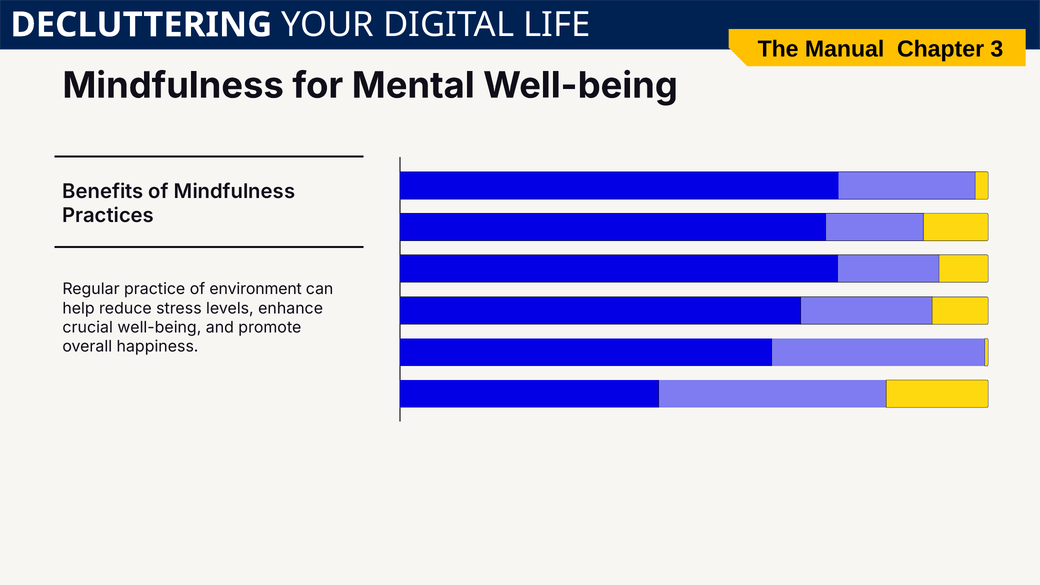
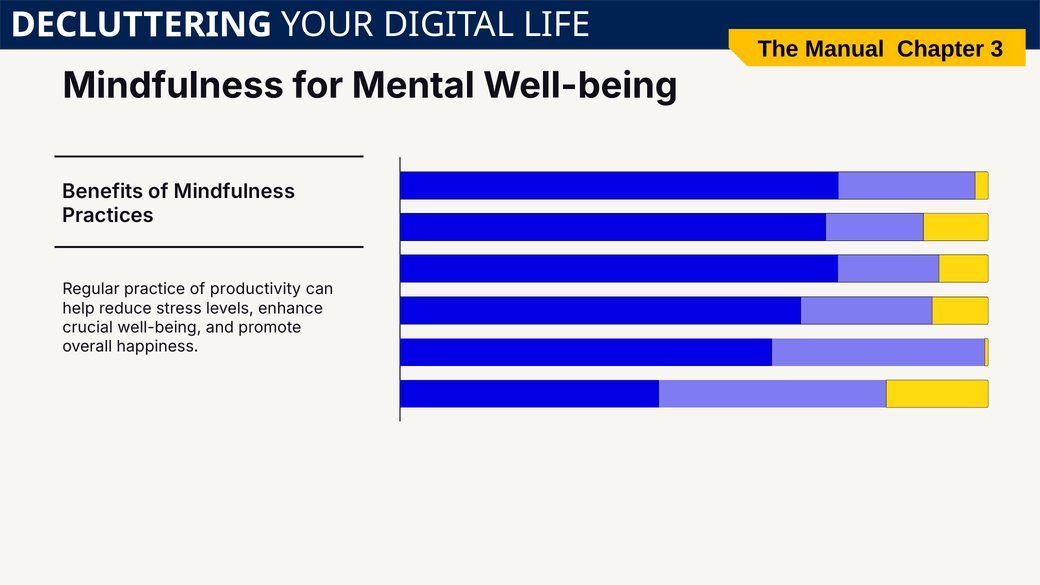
environment: environment -> productivity
